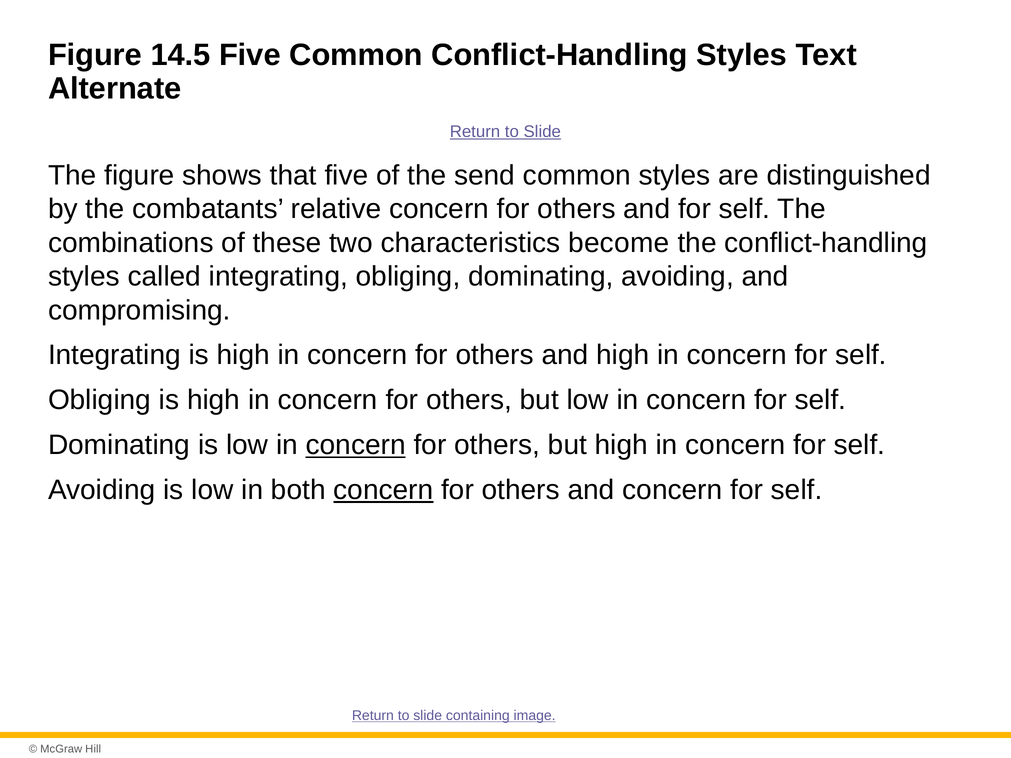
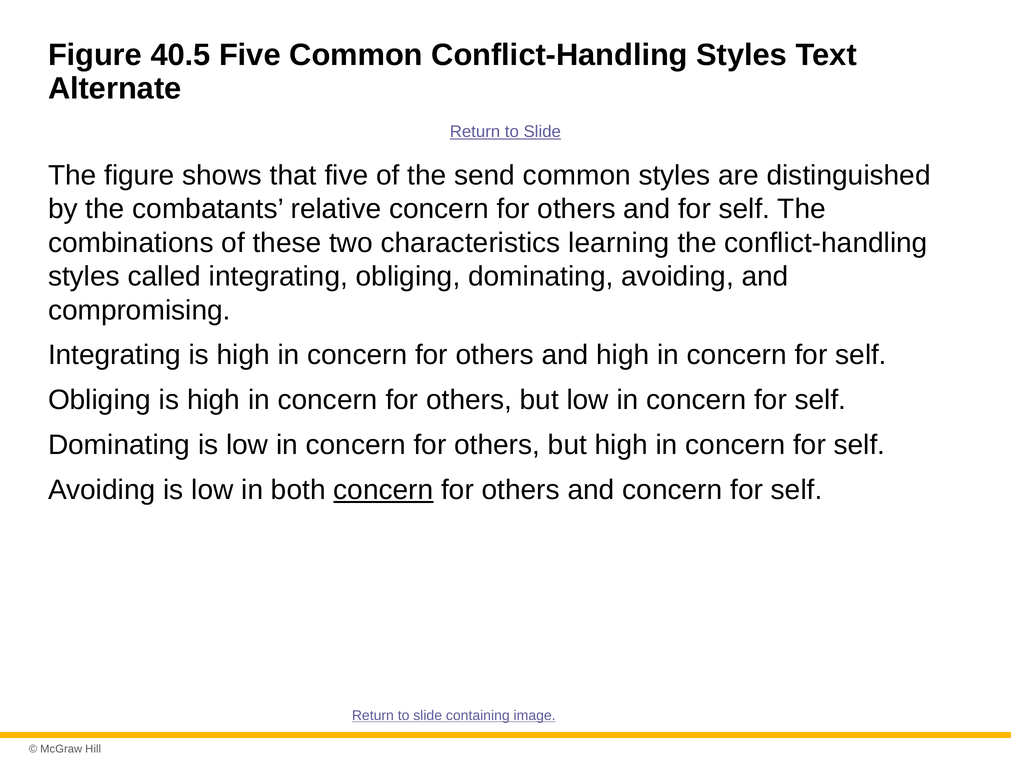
14.5: 14.5 -> 40.5
become: become -> learning
concern at (356, 445) underline: present -> none
